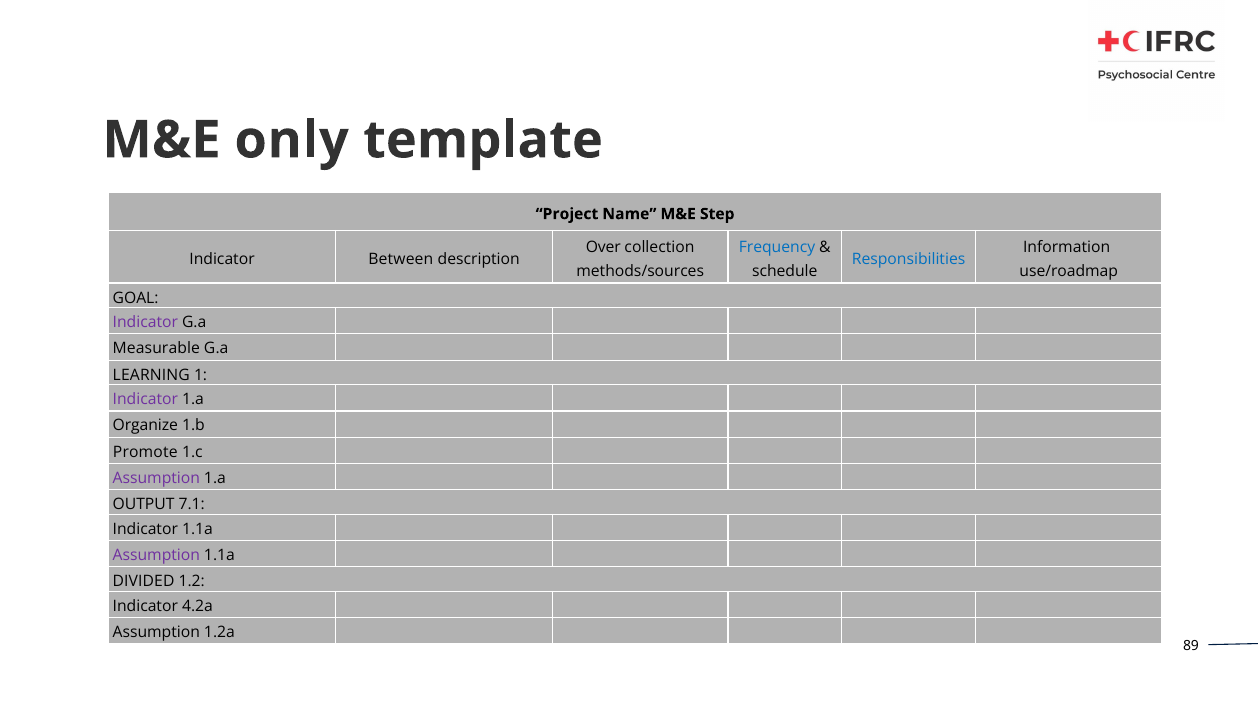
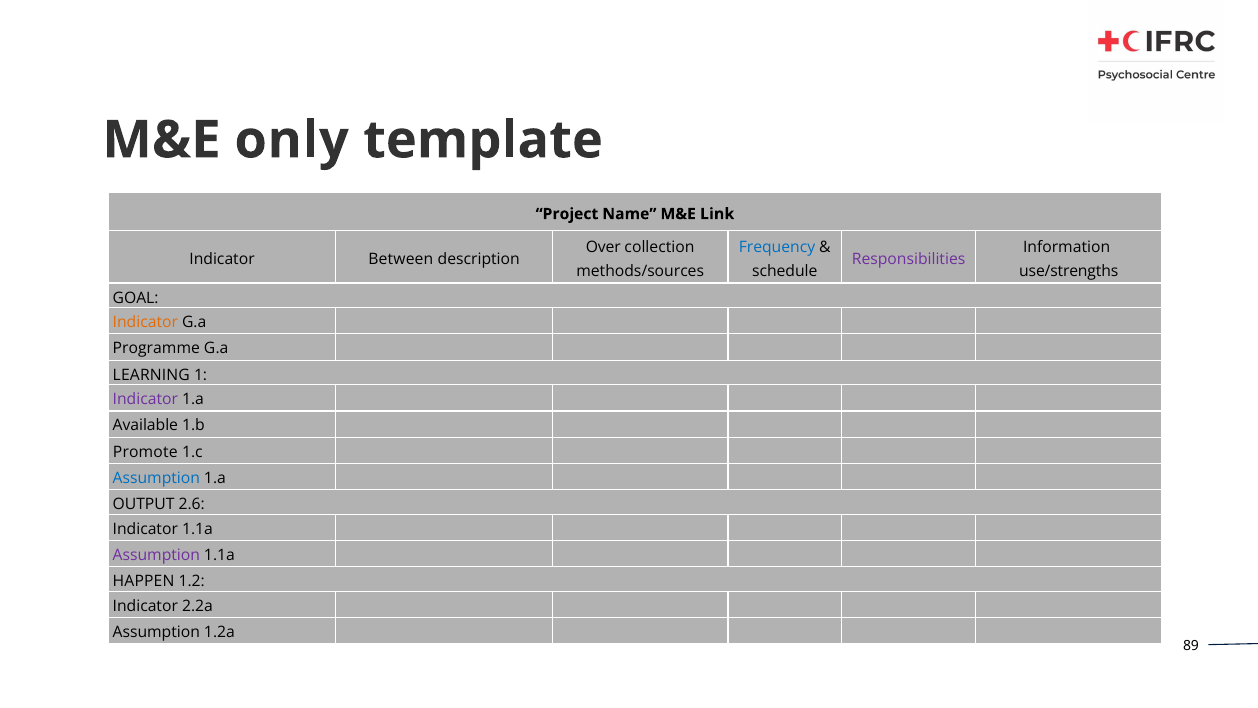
Step: Step -> Link
Responsibilities colour: blue -> purple
use/roadmap: use/roadmap -> use/strengths
Indicator at (145, 322) colour: purple -> orange
Measurable: Measurable -> Programme
Organize: Organize -> Available
Assumption at (156, 478) colour: purple -> blue
7.1: 7.1 -> 2.6
DIVIDED: DIVIDED -> HAPPEN
4.2a: 4.2a -> 2.2a
